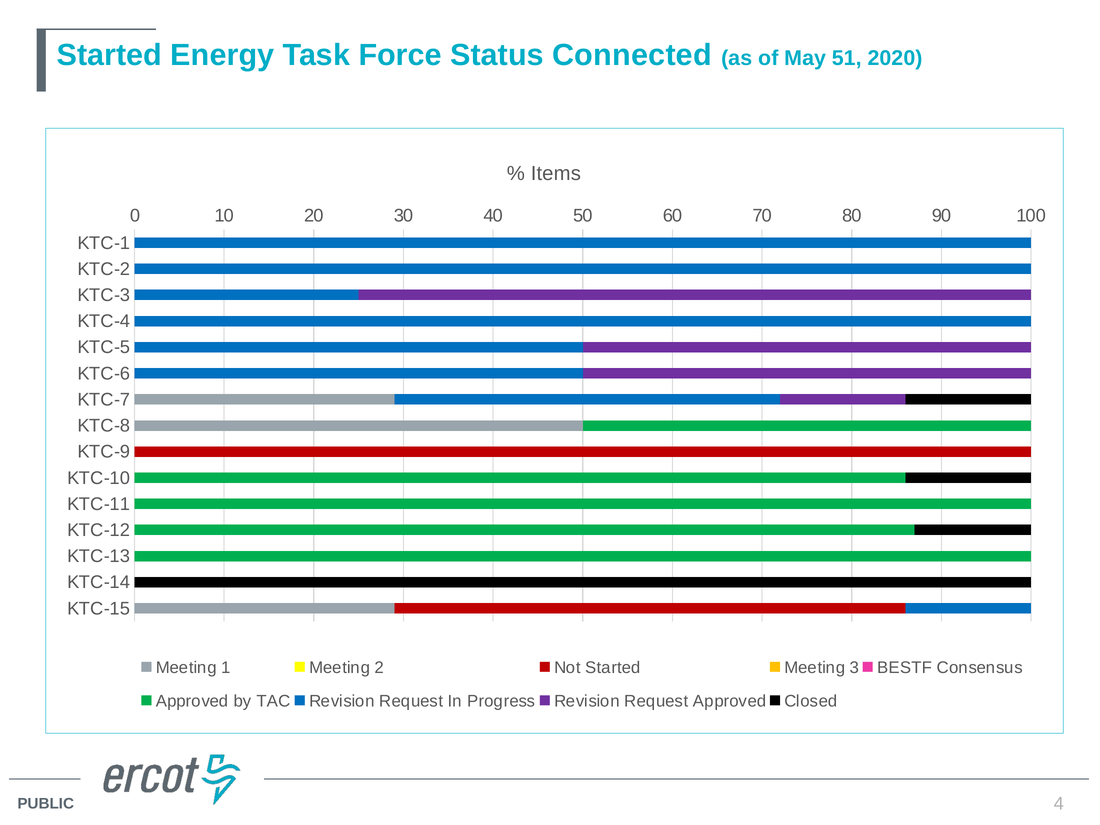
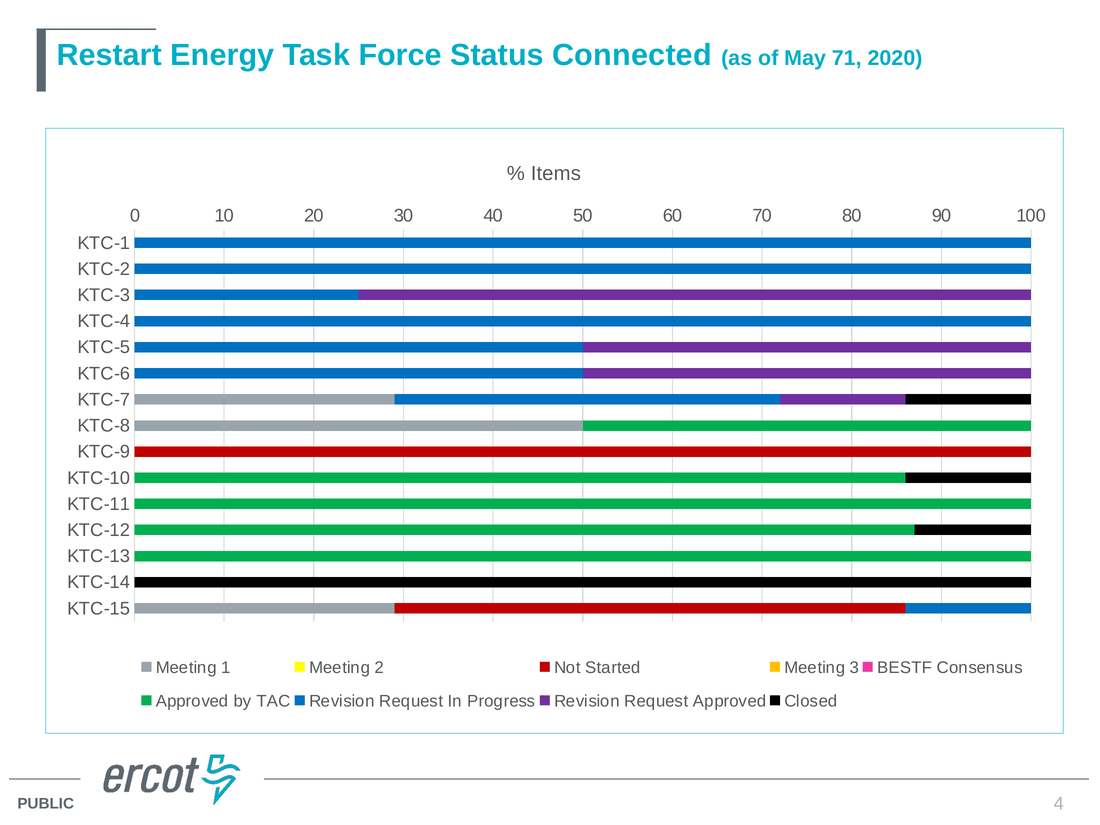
Started at (109, 55): Started -> Restart
51: 51 -> 71
